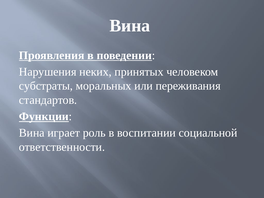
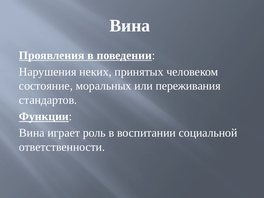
субстраты: субстраты -> состояние
